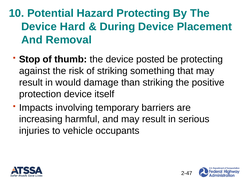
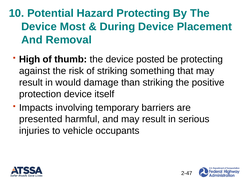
Hard: Hard -> Most
Stop: Stop -> High
increasing: increasing -> presented
